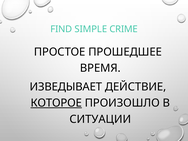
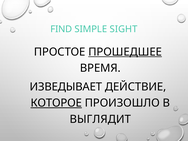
CRIME: CRIME -> SIGHT
ПРОШЕДШЕЕ underline: none -> present
СИТУАЦИИ: СИТУАЦИИ -> ВЫГЛЯДИТ
